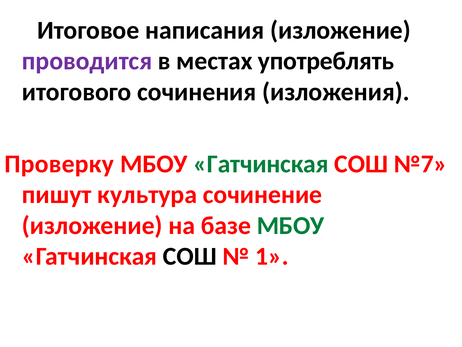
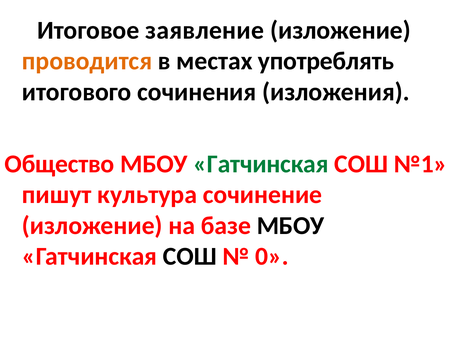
написания: написания -> заявление
проводится colour: purple -> orange
Проверку: Проверку -> Общество
№7: №7 -> №1
МБОУ at (291, 225) colour: green -> black
1: 1 -> 0
